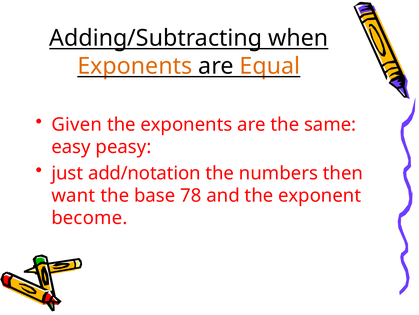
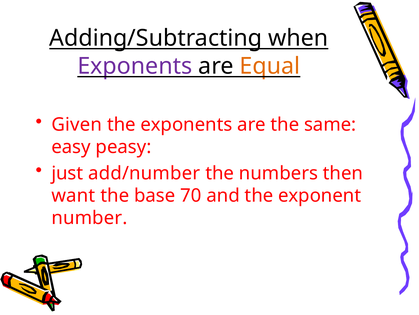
Exponents at (135, 66) colour: orange -> purple
add/notation: add/notation -> add/number
78: 78 -> 70
become: become -> number
